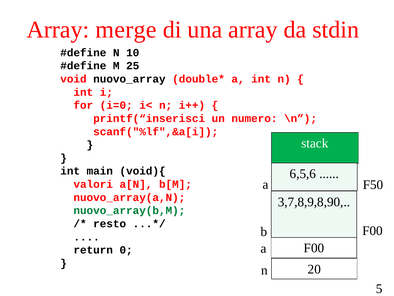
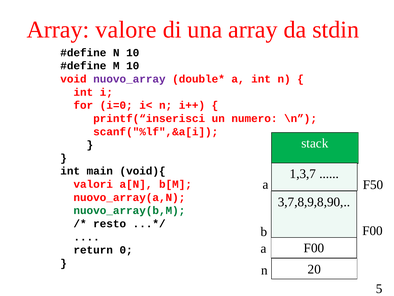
merge: merge -> valore
M 25: 25 -> 10
nuovo_array colour: black -> purple
6,5,6: 6,5,6 -> 1,3,7
